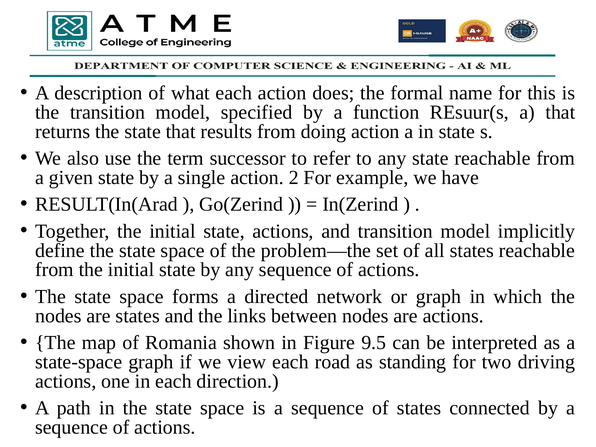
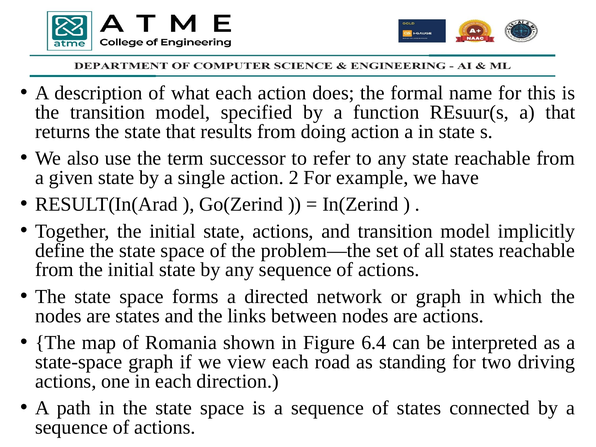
9.5: 9.5 -> 6.4
